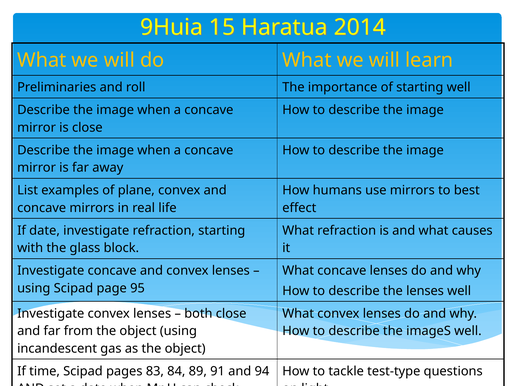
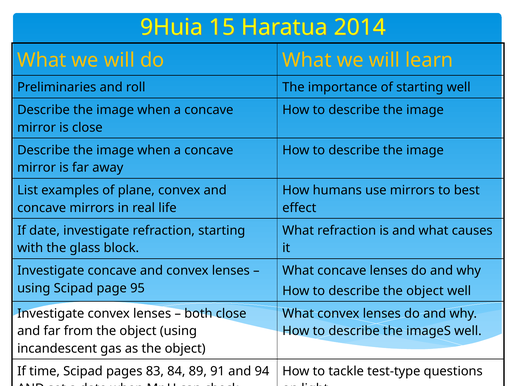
describe the lenses: lenses -> object
